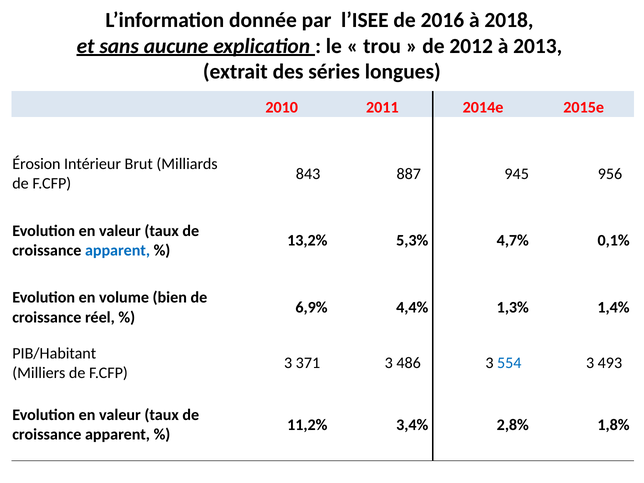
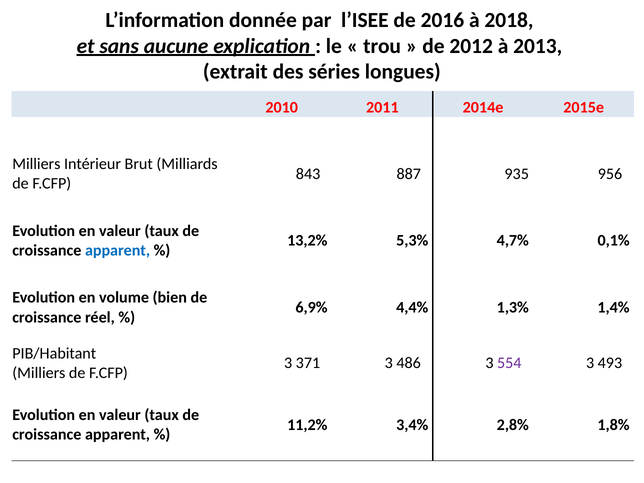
Érosion at (36, 164): Érosion -> Milliers
945: 945 -> 935
554 colour: blue -> purple
